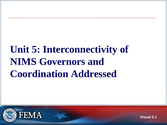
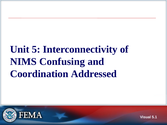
Governors: Governors -> Confusing
